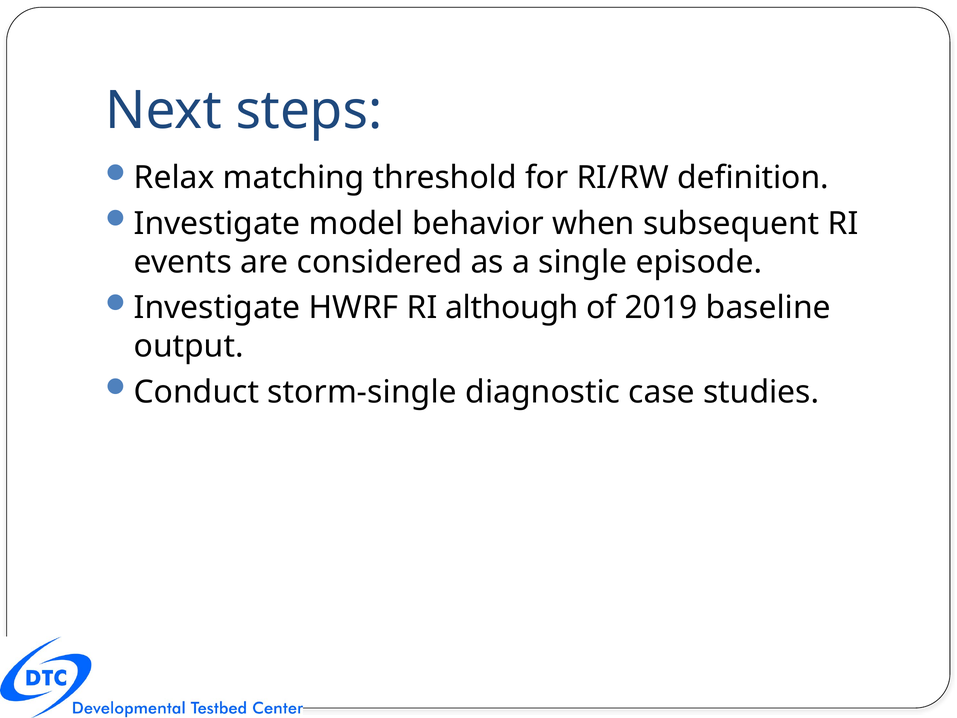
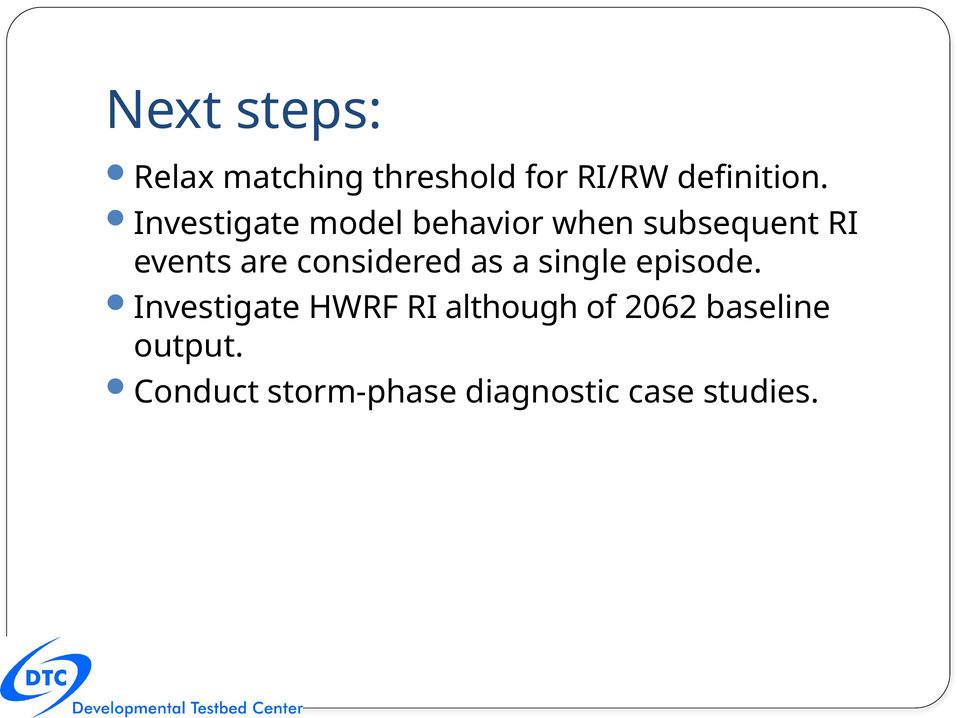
2019: 2019 -> 2062
storm-single: storm-single -> storm-phase
